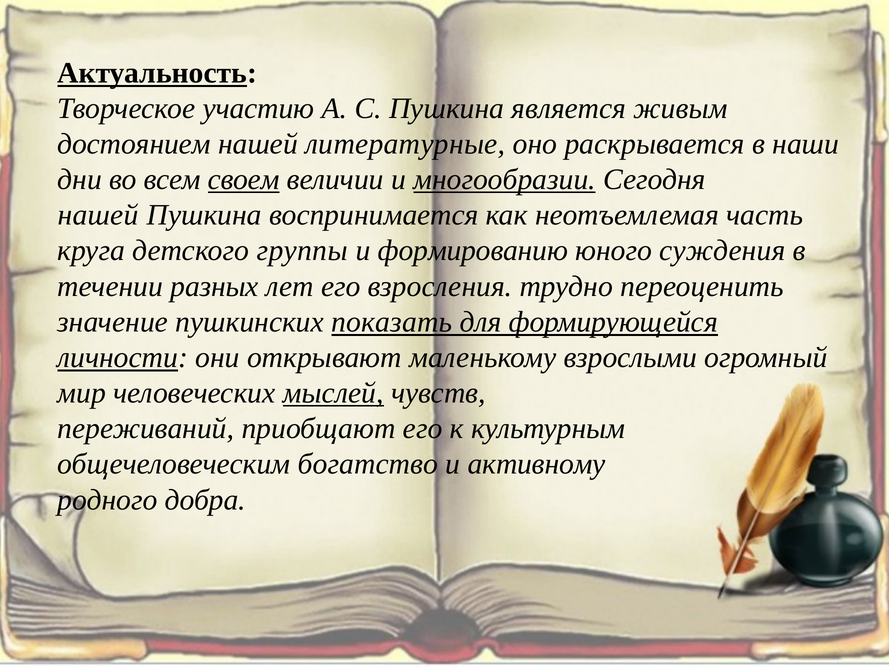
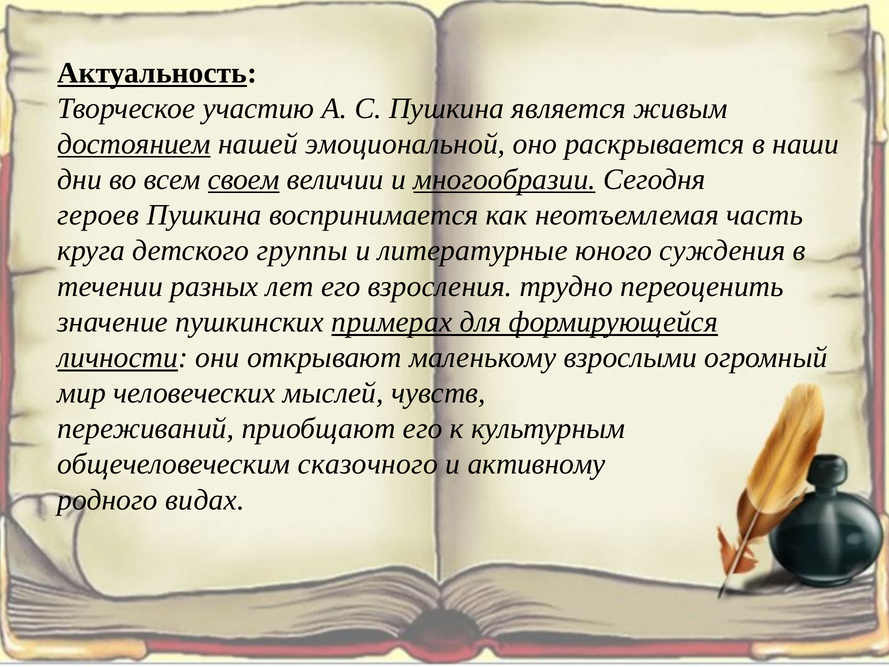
достоянием underline: none -> present
литературные: литературные -> эмоциональной
нашей at (98, 215): нашей -> героев
формированию: формированию -> литературные
показать: показать -> примерах
мыслей underline: present -> none
богатство: богатство -> сказочного
добра: добра -> видах
